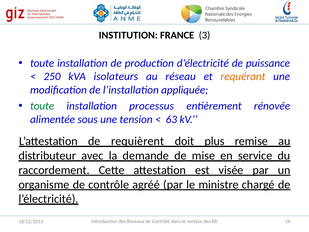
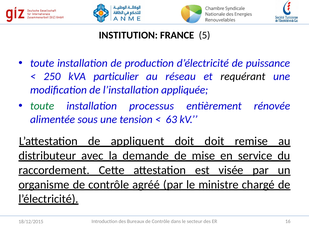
3: 3 -> 5
isolateurs: isolateurs -> particulier
requérant colour: orange -> black
requièrent: requièrent -> appliquent
doit plus: plus -> doit
